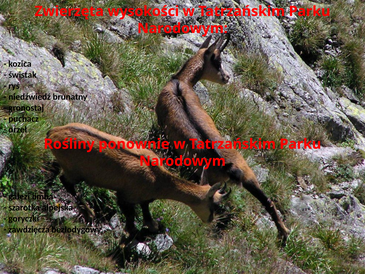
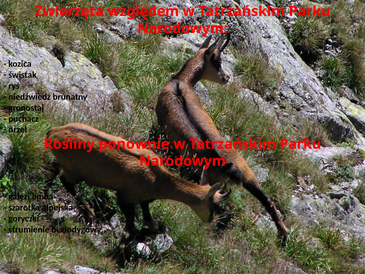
wysokości: wysokości -> względem
zawdzięcza: zawdzięcza -> strumienie
